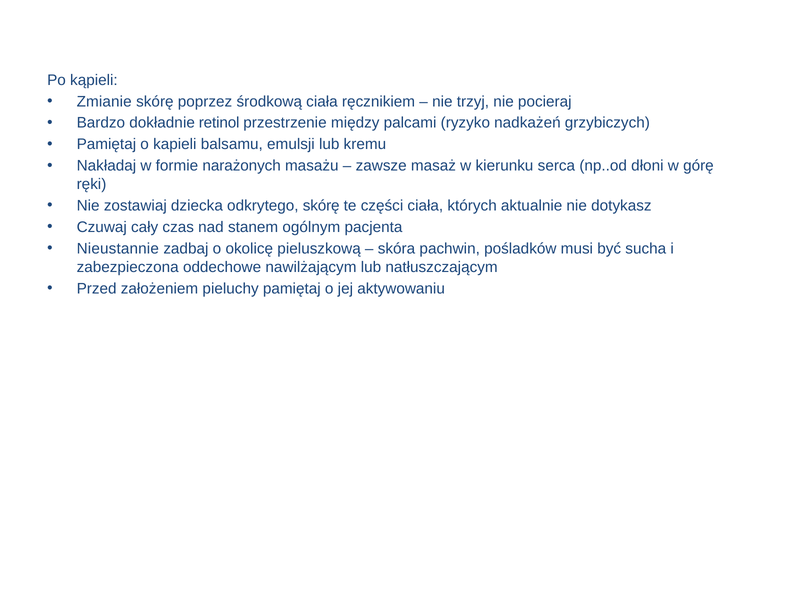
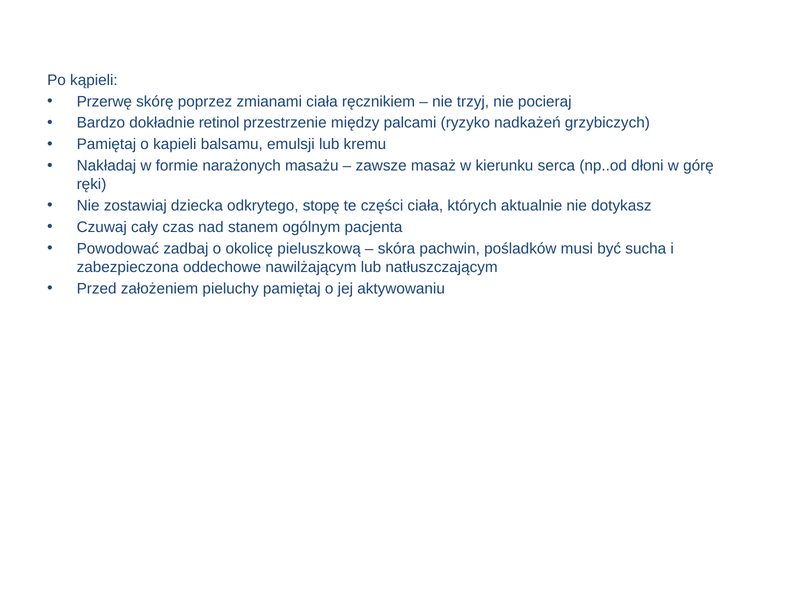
Zmianie: Zmianie -> Przerwę
środkową: środkową -> zmianami
odkrytego skórę: skórę -> stopę
Nieustannie: Nieustannie -> Powodować
